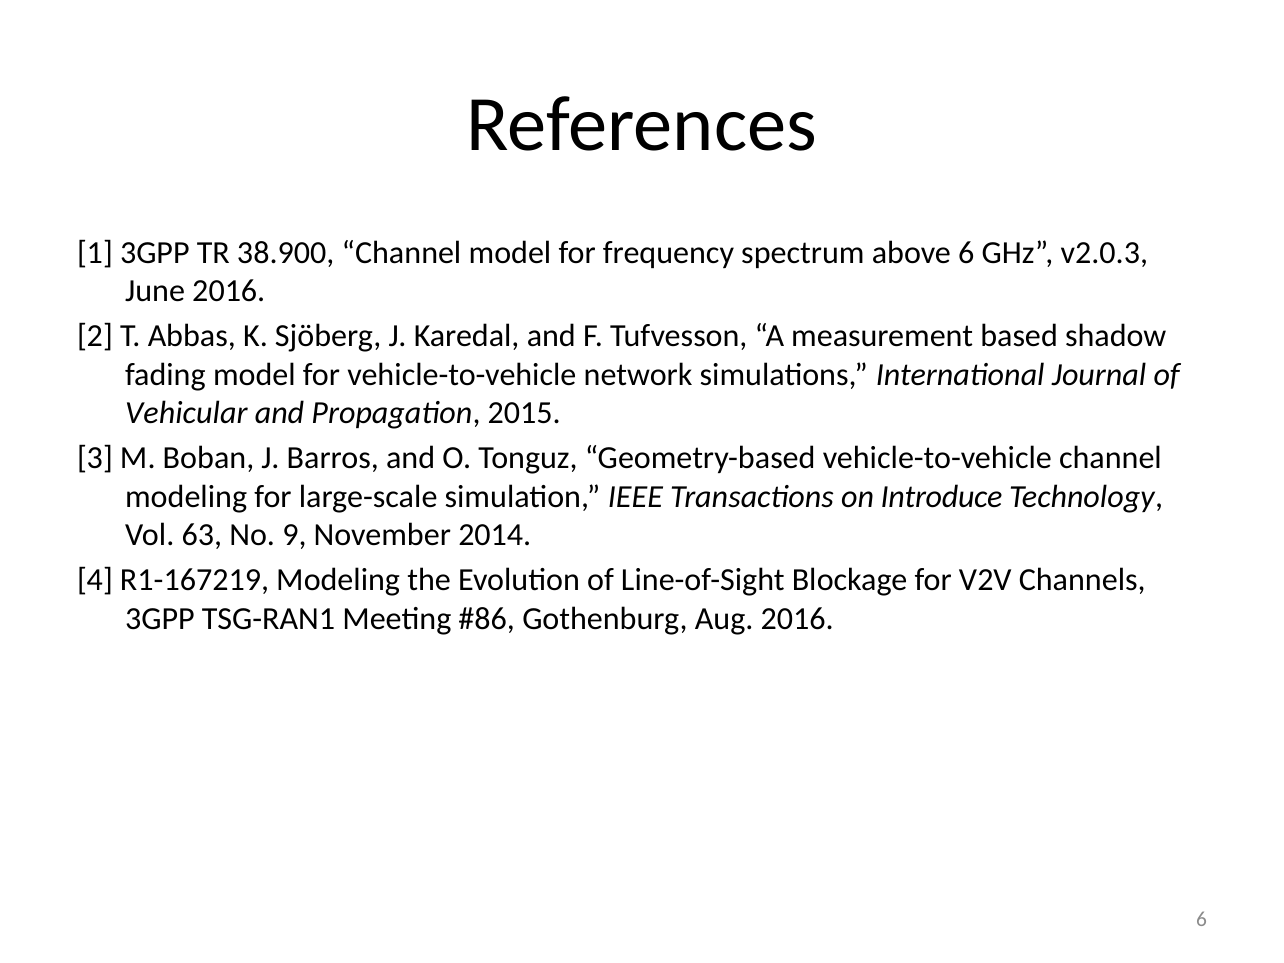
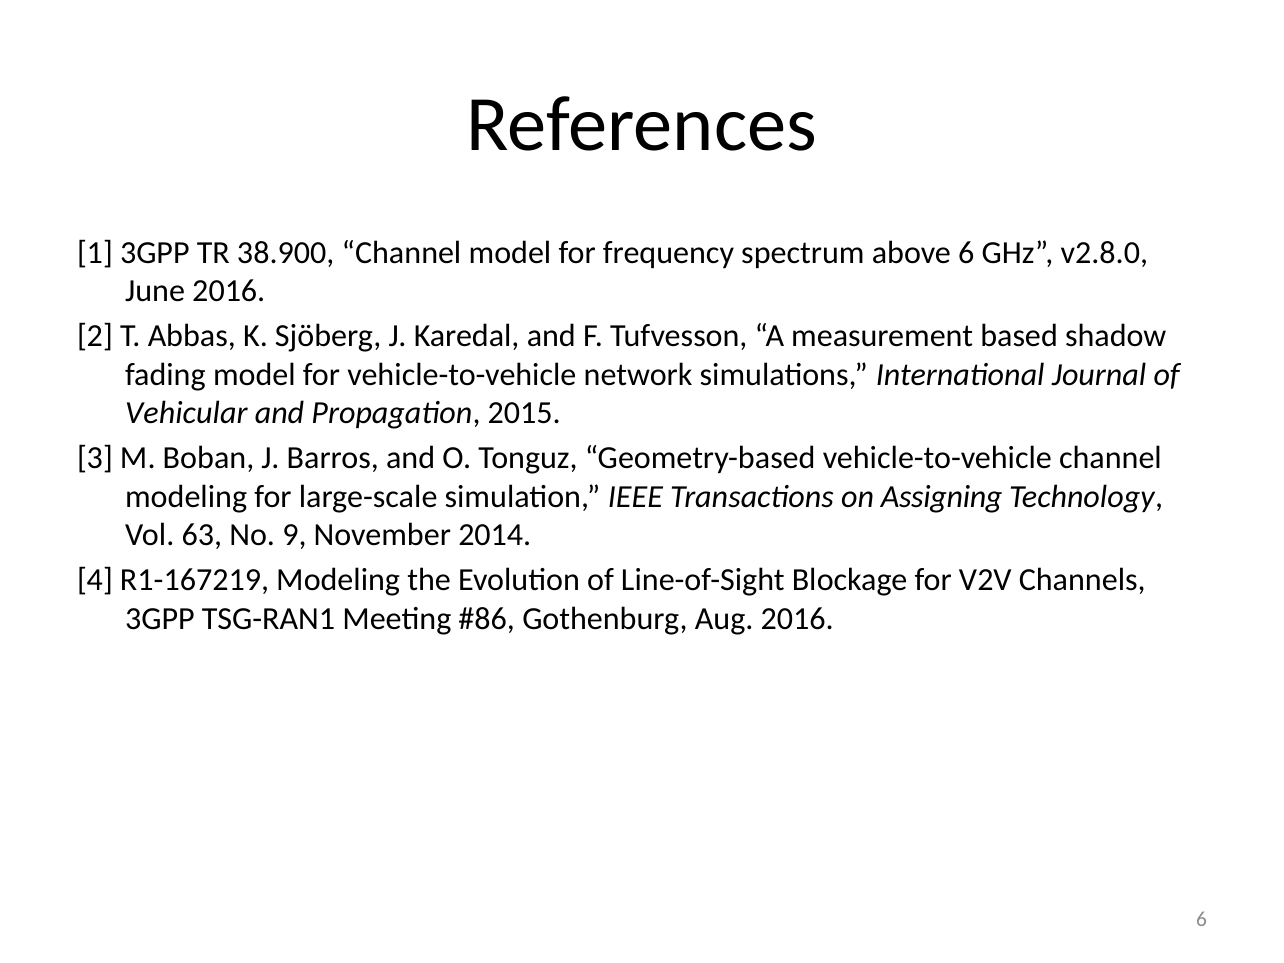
v2.0.3: v2.0.3 -> v2.8.0
Introduce: Introduce -> Assigning
